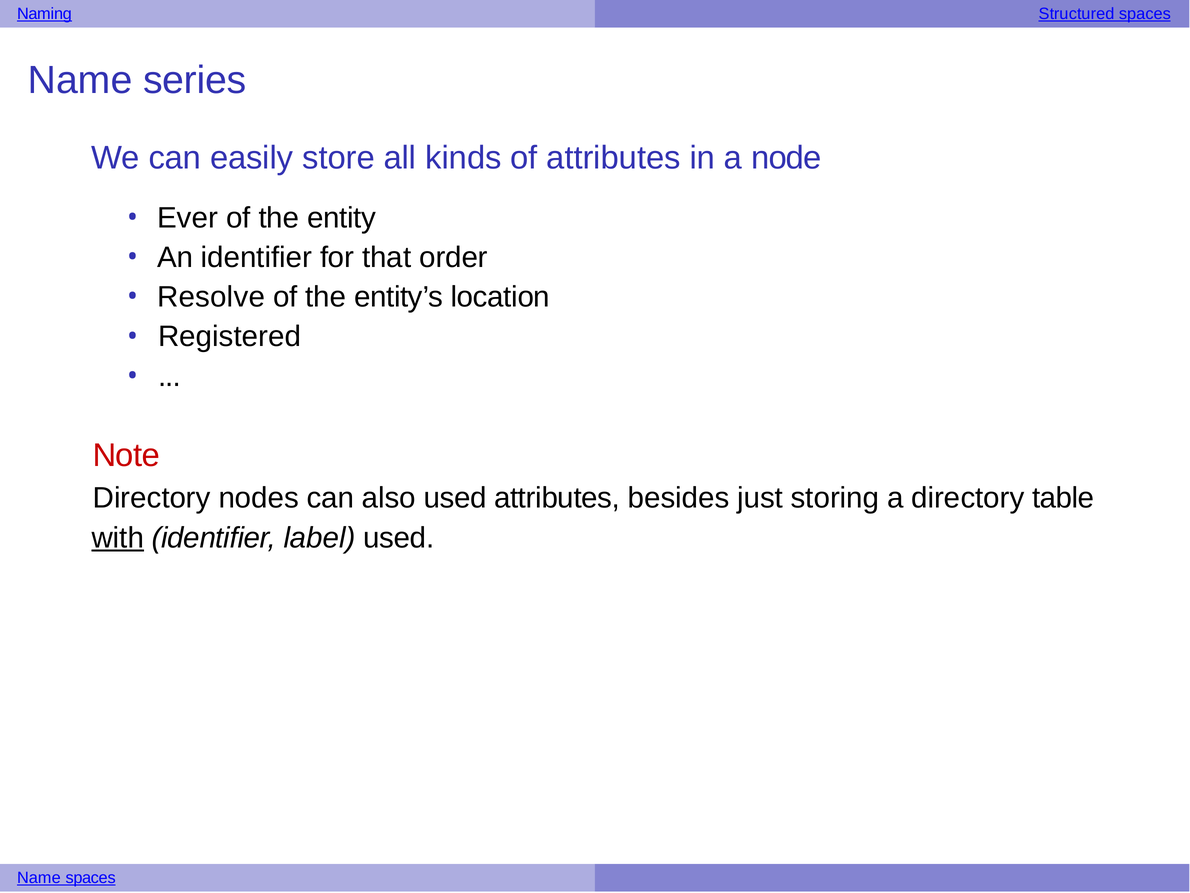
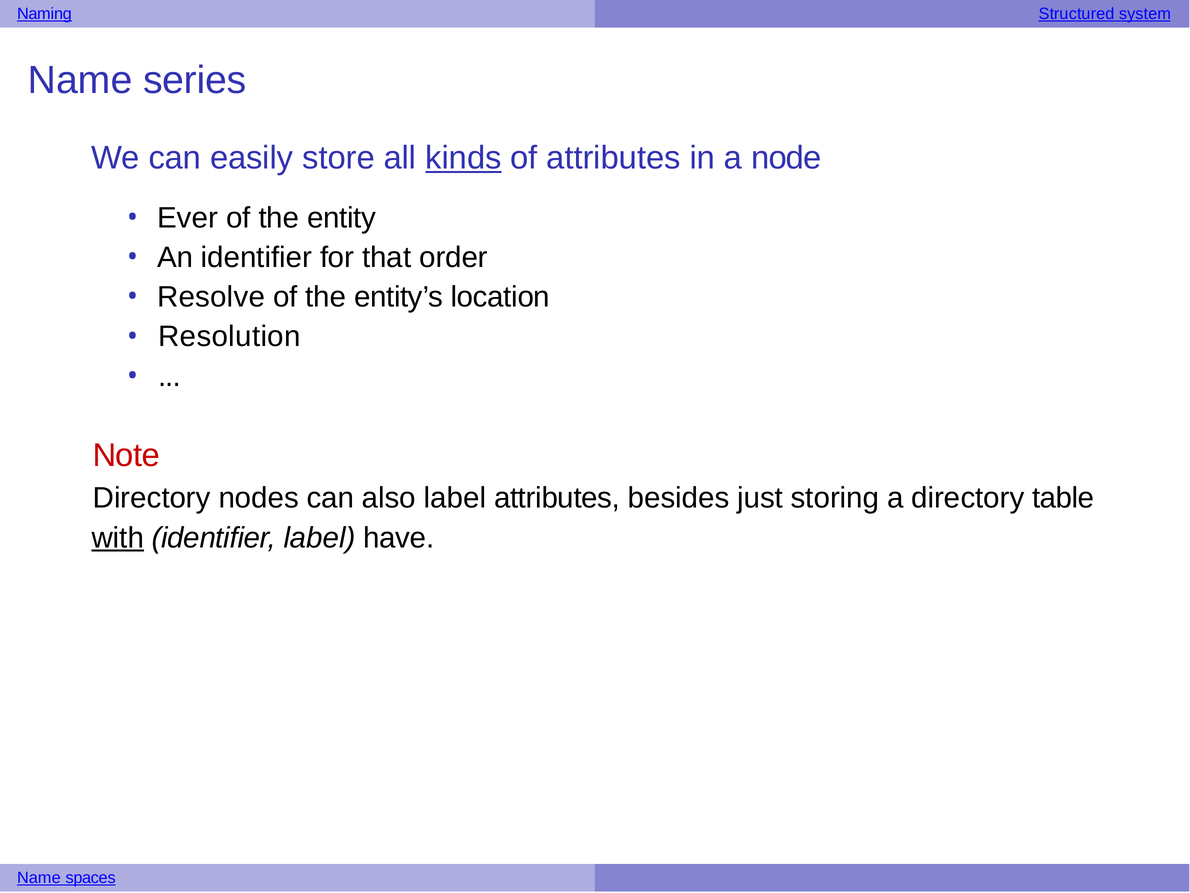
Structured spaces: spaces -> system
kinds underline: none -> present
Registered: Registered -> Resolution
also used: used -> label
label used: used -> have
